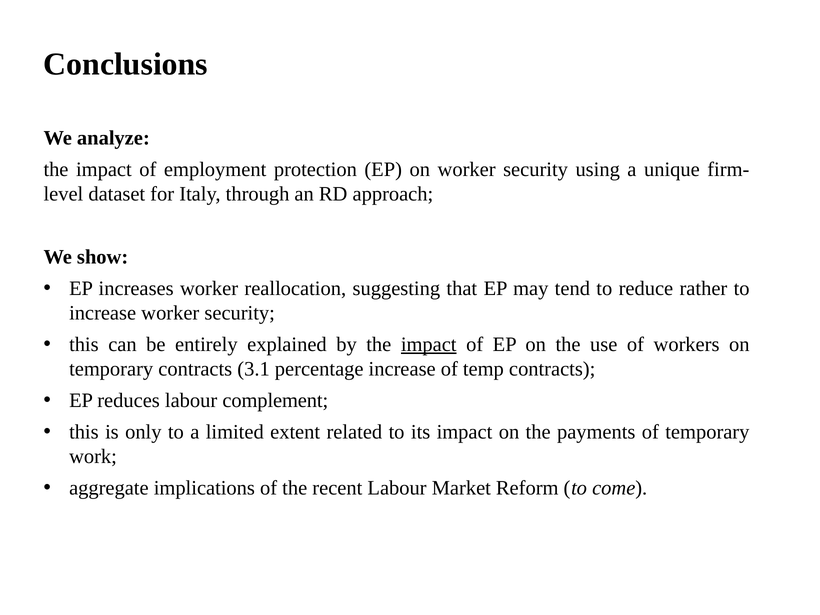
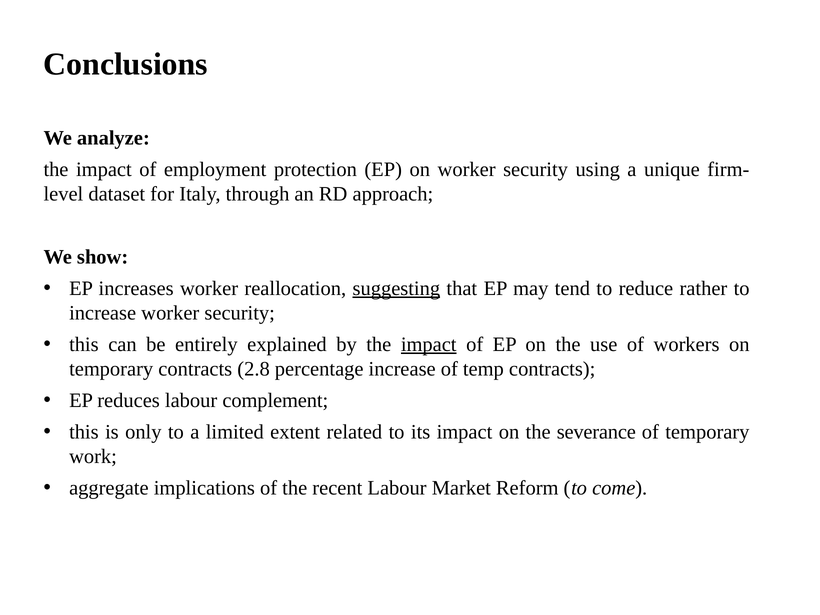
suggesting underline: none -> present
3.1: 3.1 -> 2.8
payments: payments -> severance
